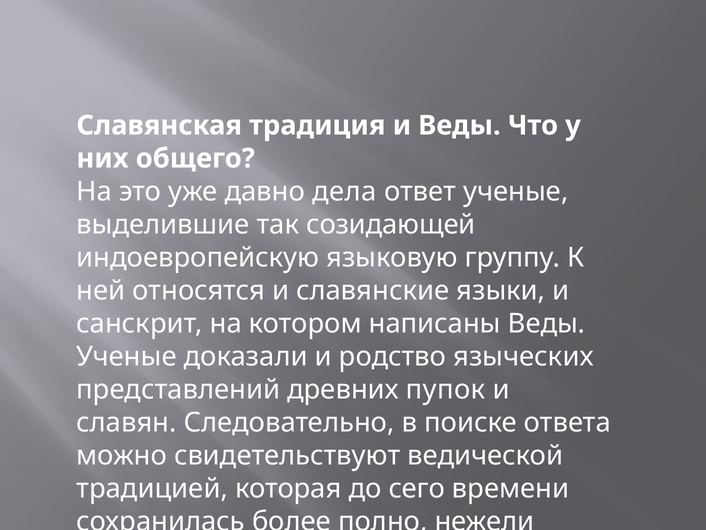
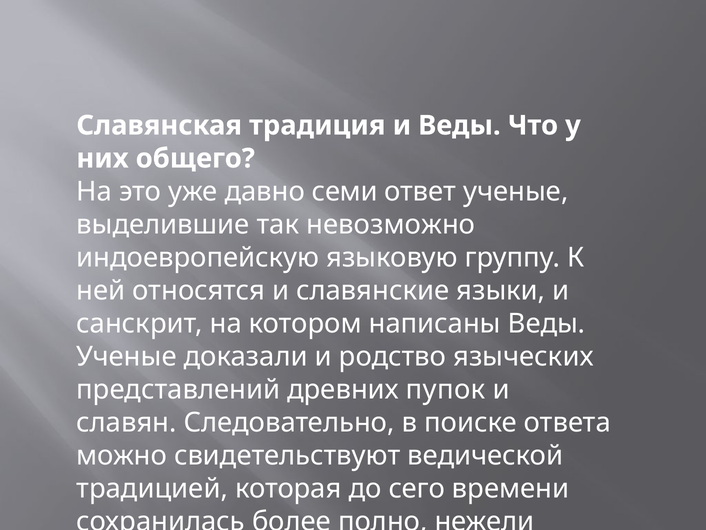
дела: дела -> семи
созидающей: созидающей -> невозможно
